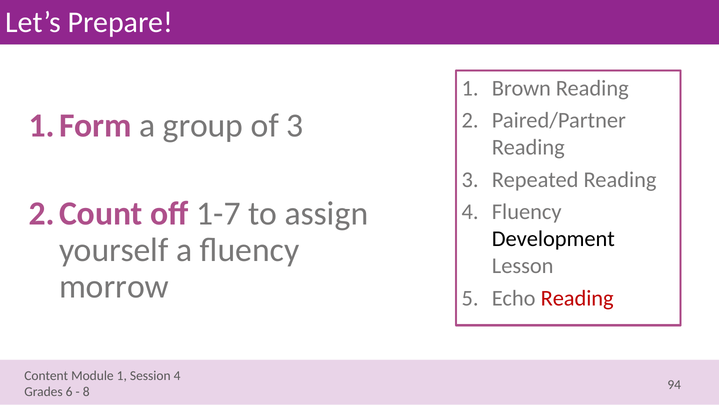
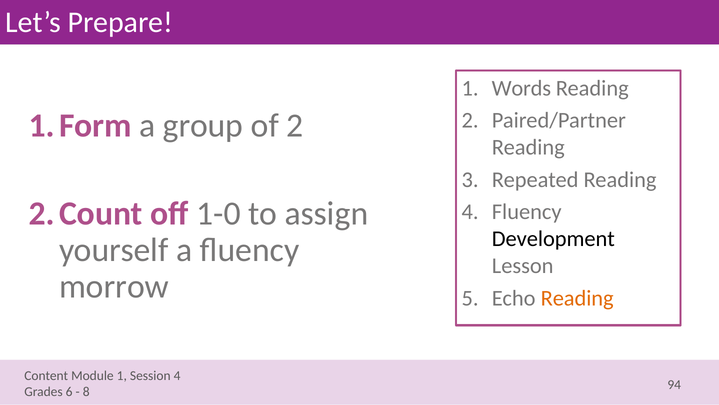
Brown: Brown -> Words
of 3: 3 -> 2
1-7: 1-7 -> 1-0
Reading at (577, 298) colour: red -> orange
